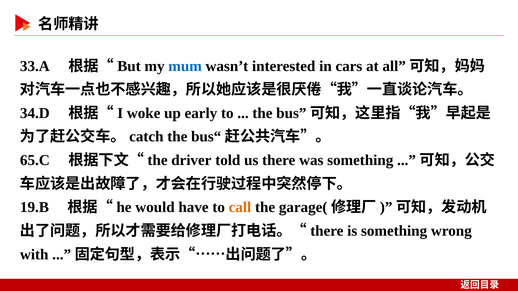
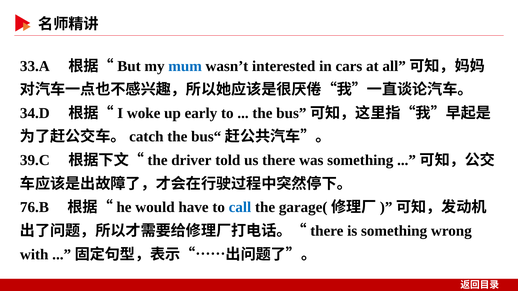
65.C: 65.C -> 39.C
19.B: 19.B -> 76.B
call colour: orange -> blue
